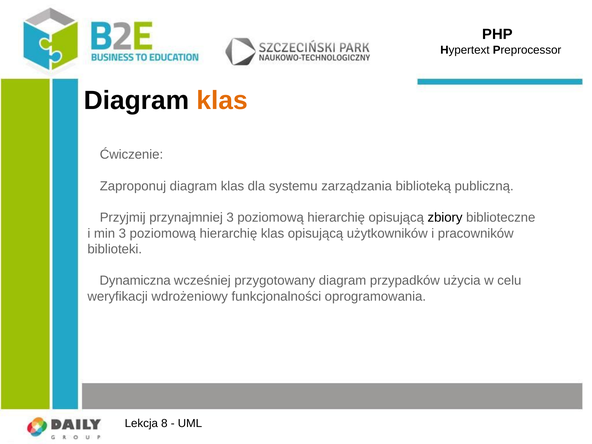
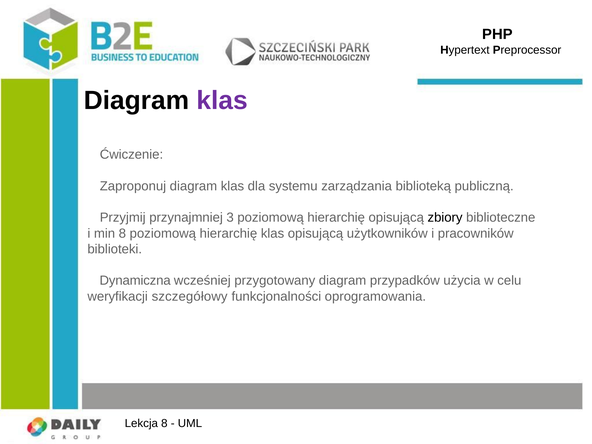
klas at (222, 100) colour: orange -> purple
min 3: 3 -> 8
wdrożeniowy: wdrożeniowy -> szczegółowy
